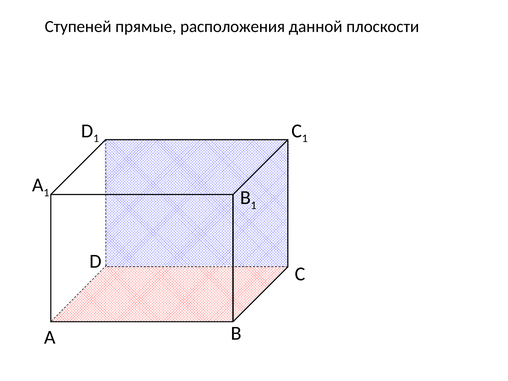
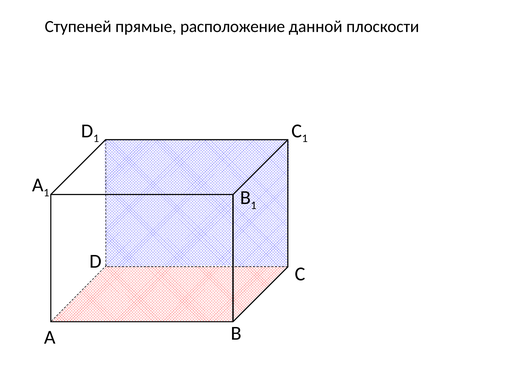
расположения: расположения -> расположение
